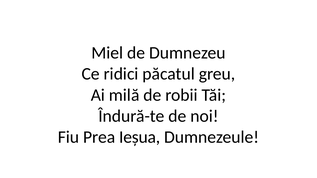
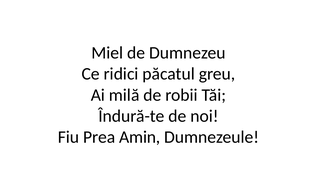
Ieșua: Ieșua -> Amin
